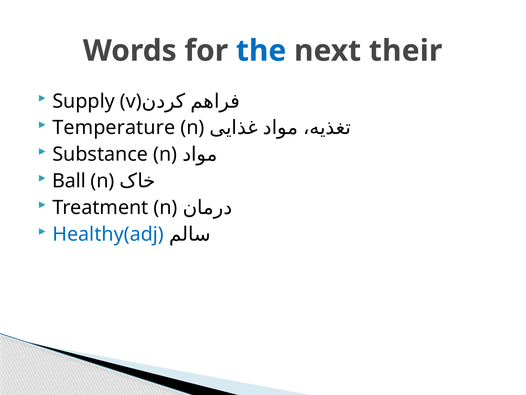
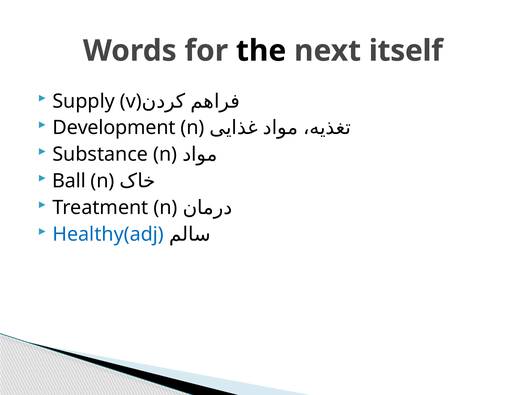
the colour: blue -> black
their: their -> itself
Temperature: Temperature -> Development
